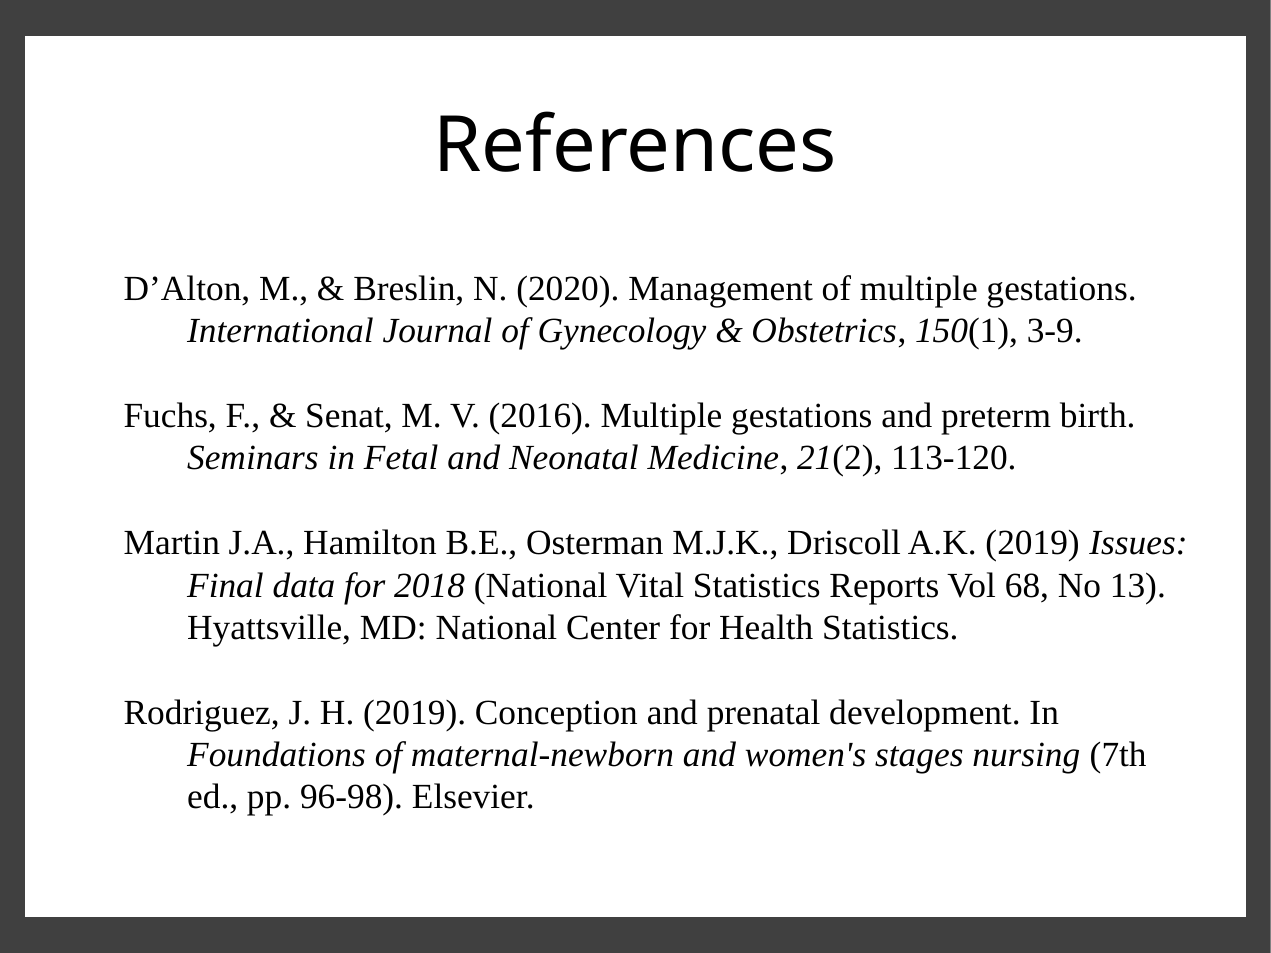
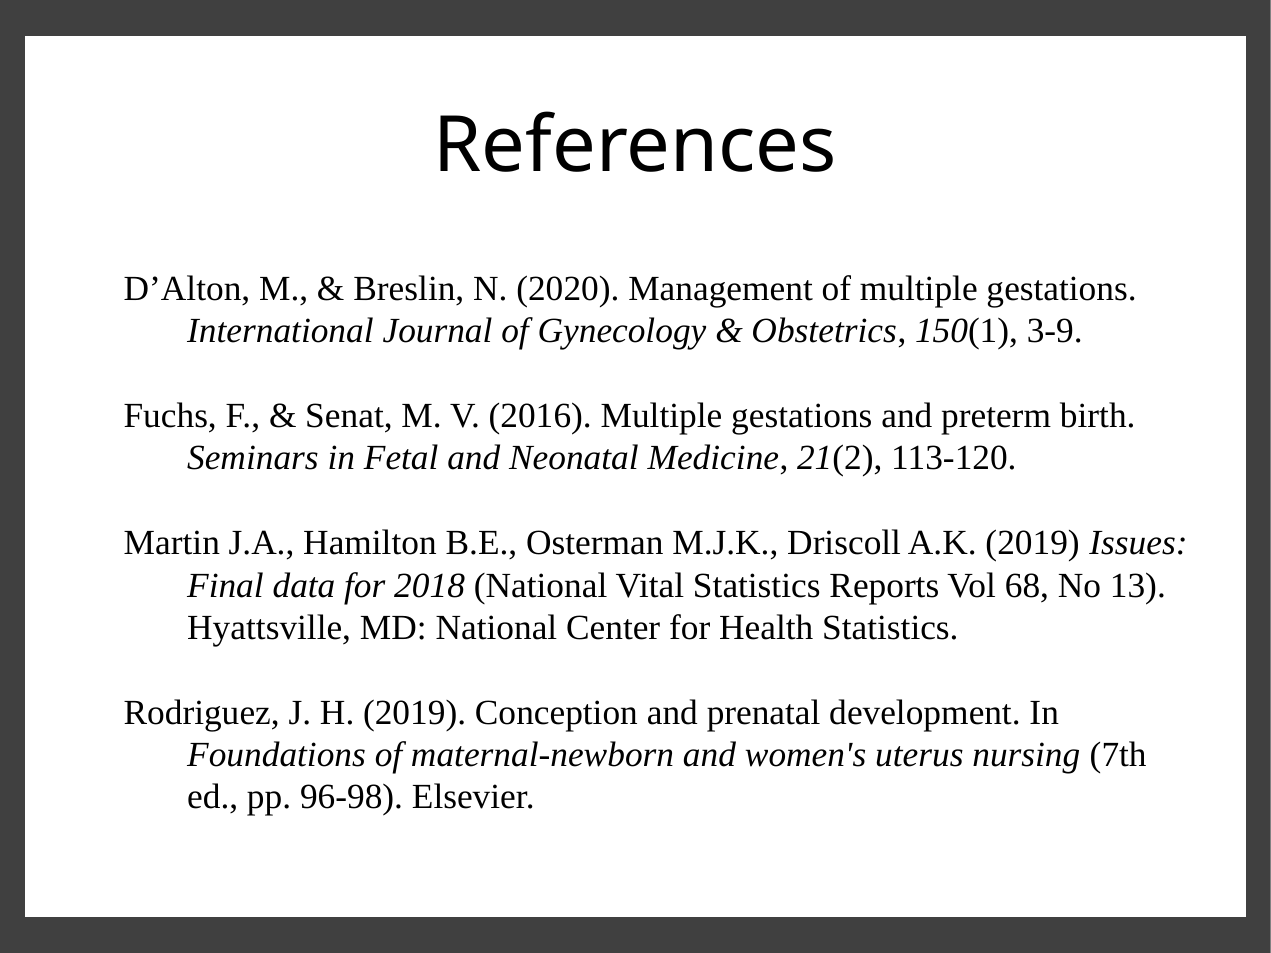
stages: stages -> uterus
